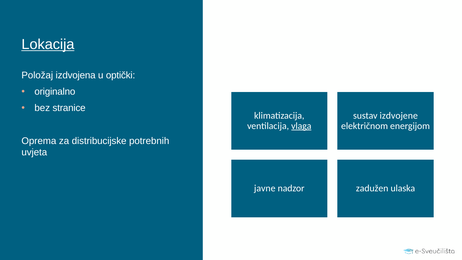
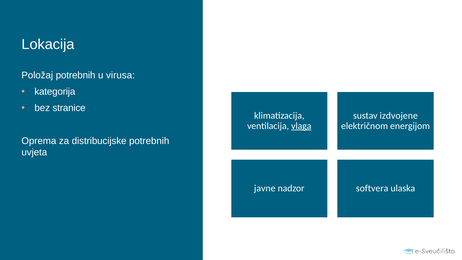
Lokacija underline: present -> none
Položaj izdvojena: izdvojena -> potrebnih
optički: optički -> virusa
originalno: originalno -> kategorija
zadužen: zadužen -> softvera
